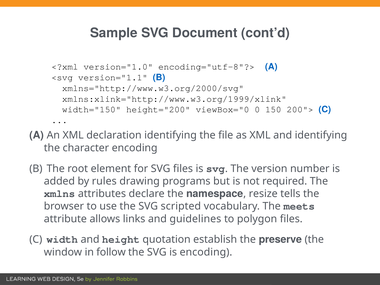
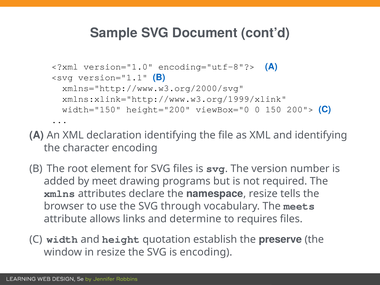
rules: rules -> meet
scripted: scripted -> through
guidelines: guidelines -> determine
polygon: polygon -> requires
in follow: follow -> resize
